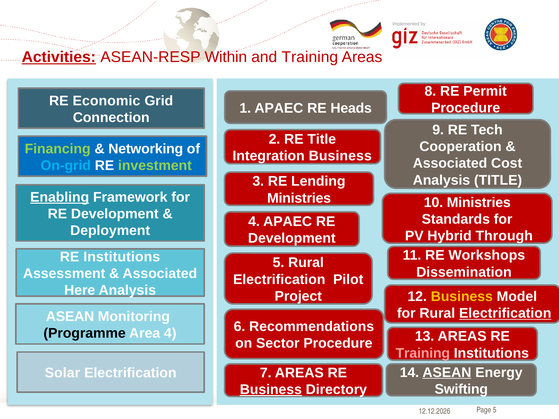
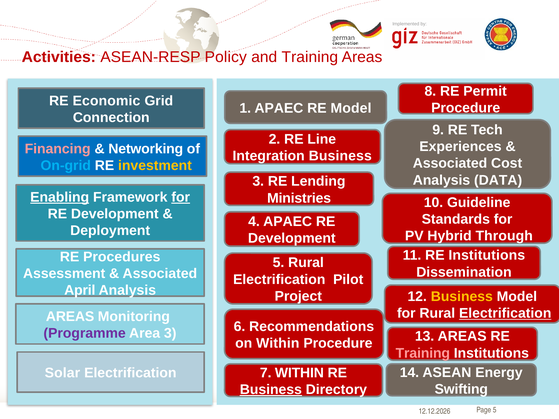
Activities underline: present -> none
Within: Within -> Policy
RE Heads: Heads -> Model
RE Title: Title -> Line
Cooperation: Cooperation -> Experiences
Financing colour: light green -> pink
investment colour: light green -> yellow
Analysis TITLE: TITLE -> DATA
for at (181, 197) underline: none -> present
10 Ministries: Ministries -> Guideline
RE Workshops: Workshops -> Institutions
RE Institutions: Institutions -> Procedures
Here: Here -> April
ASEAN at (70, 317): ASEAN -> AREAS
Programme colour: black -> purple
Area 4: 4 -> 3
on Sector: Sector -> Within
ASEAN at (447, 373) underline: present -> none
7 AREAS: AREAS -> WITHIN
